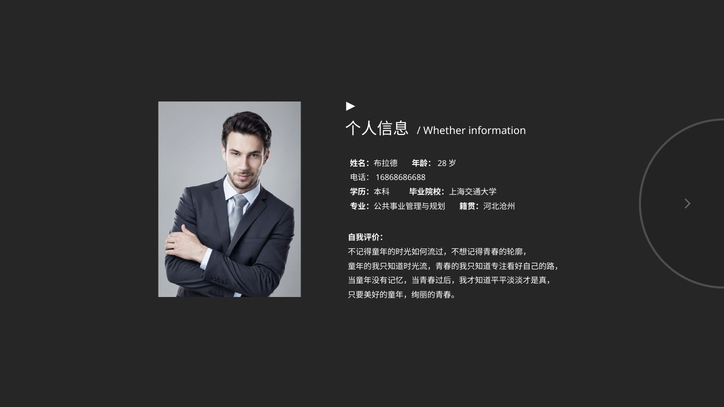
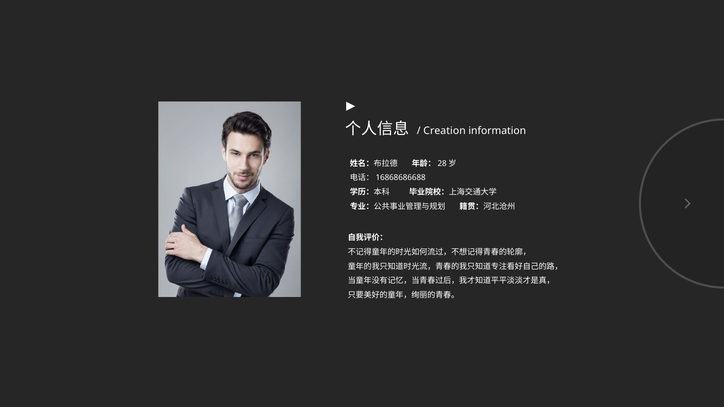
Whether: Whether -> Creation
